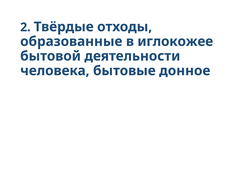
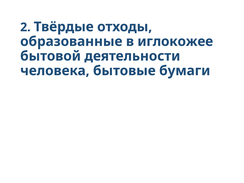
донное: донное -> бумаги
